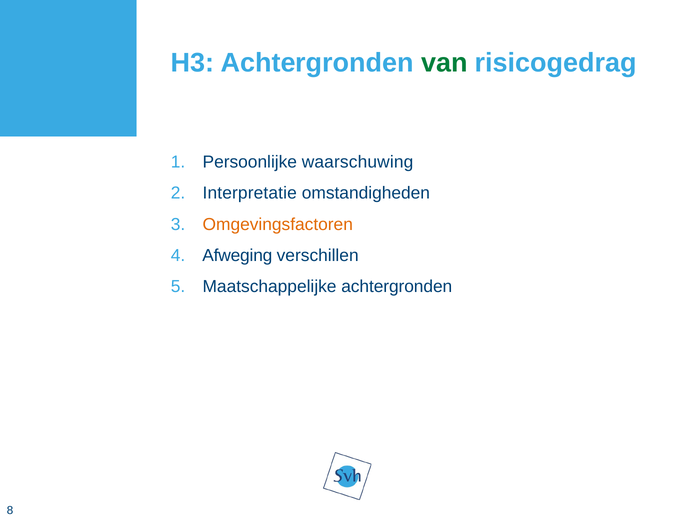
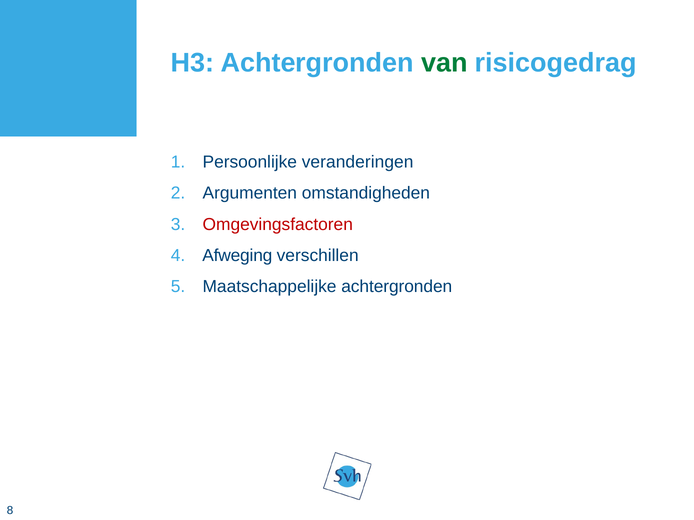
waarschuwing: waarschuwing -> veranderingen
Interpretatie: Interpretatie -> Argumenten
Omgevingsfactoren colour: orange -> red
